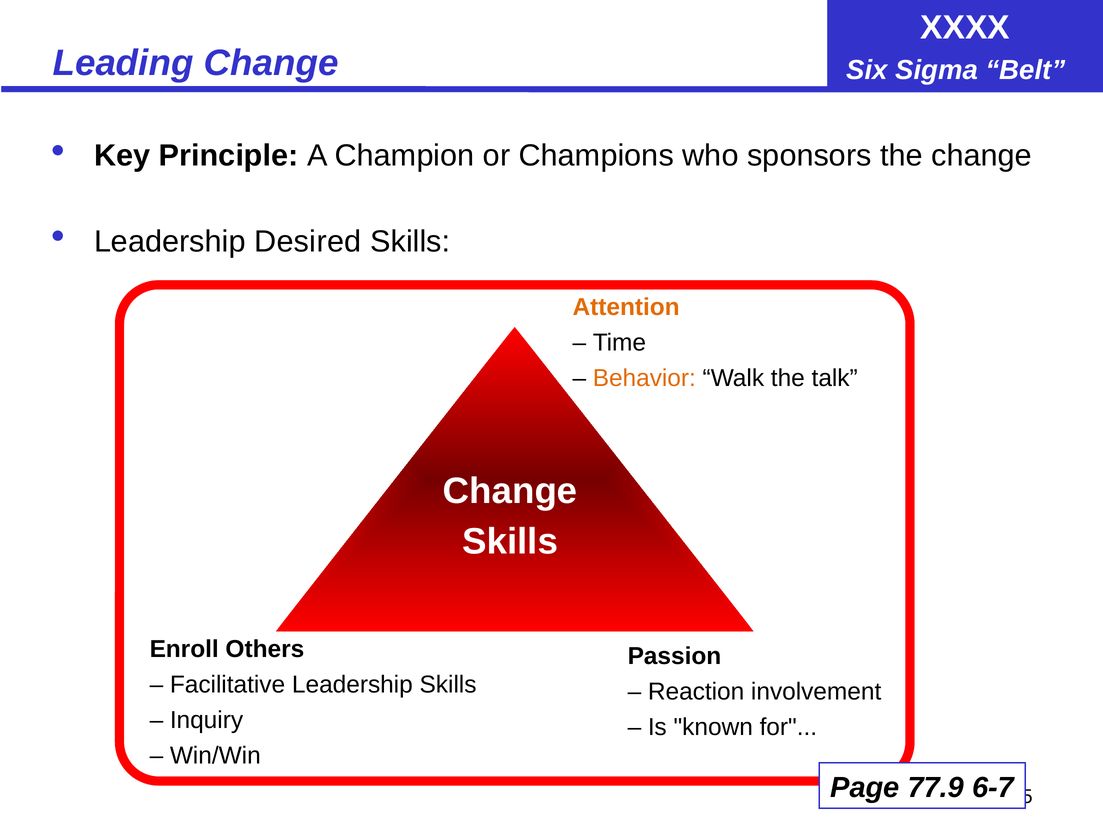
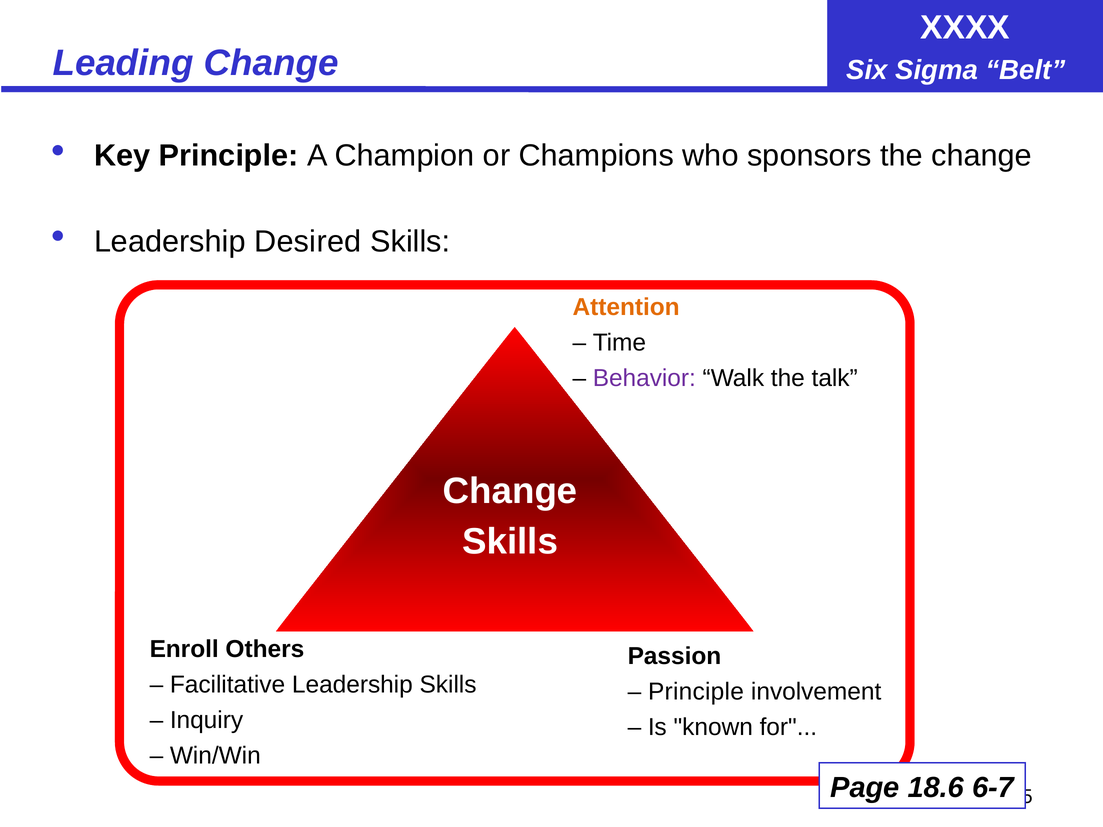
Behavior colour: orange -> purple
Reaction at (696, 692): Reaction -> Principle
77.9: 77.9 -> 18.6
